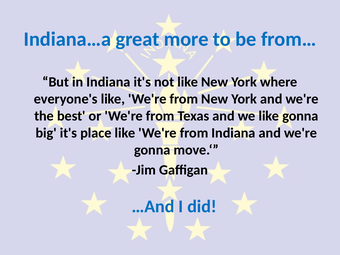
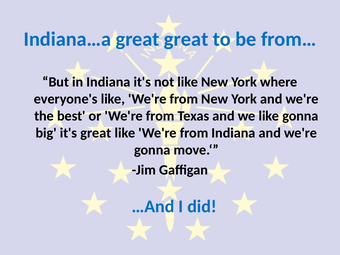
great more: more -> great
it's place: place -> great
